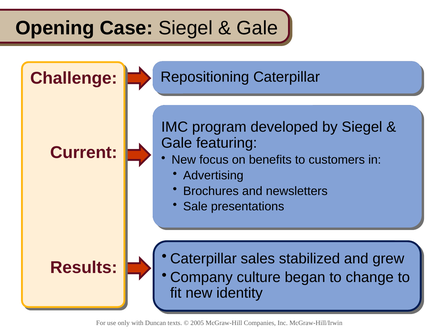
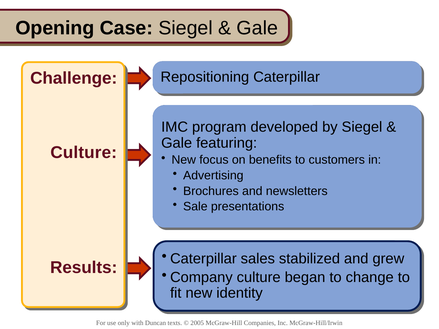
Current at (84, 153): Current -> Culture
